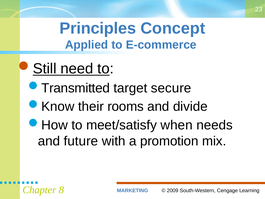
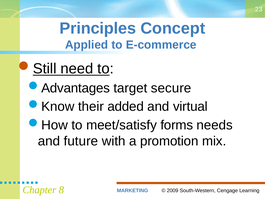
Transmitted: Transmitted -> Advantages
rooms: rooms -> added
divide: divide -> virtual
when: when -> forms
